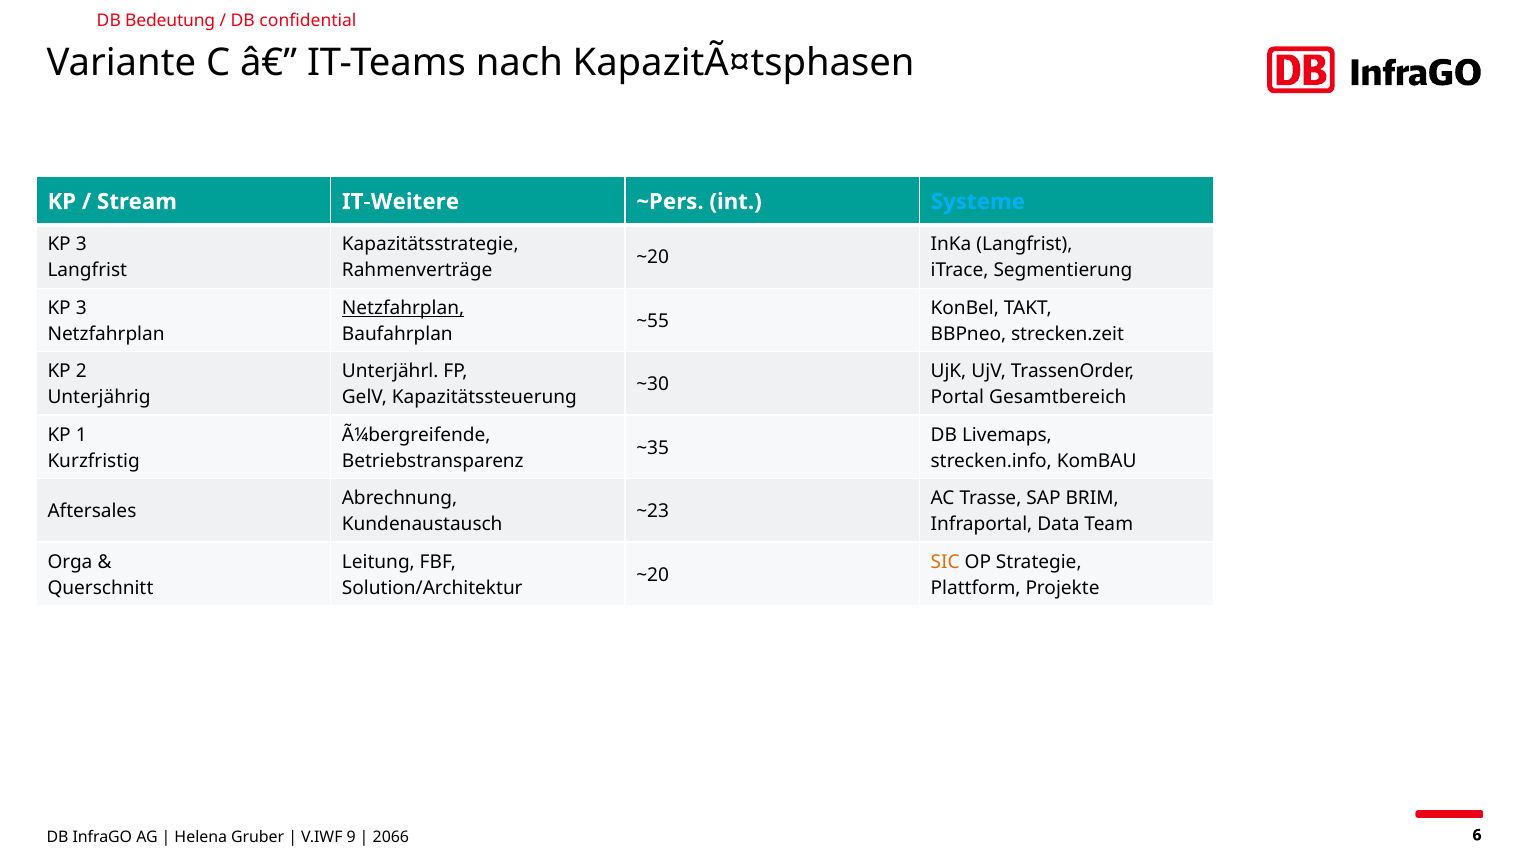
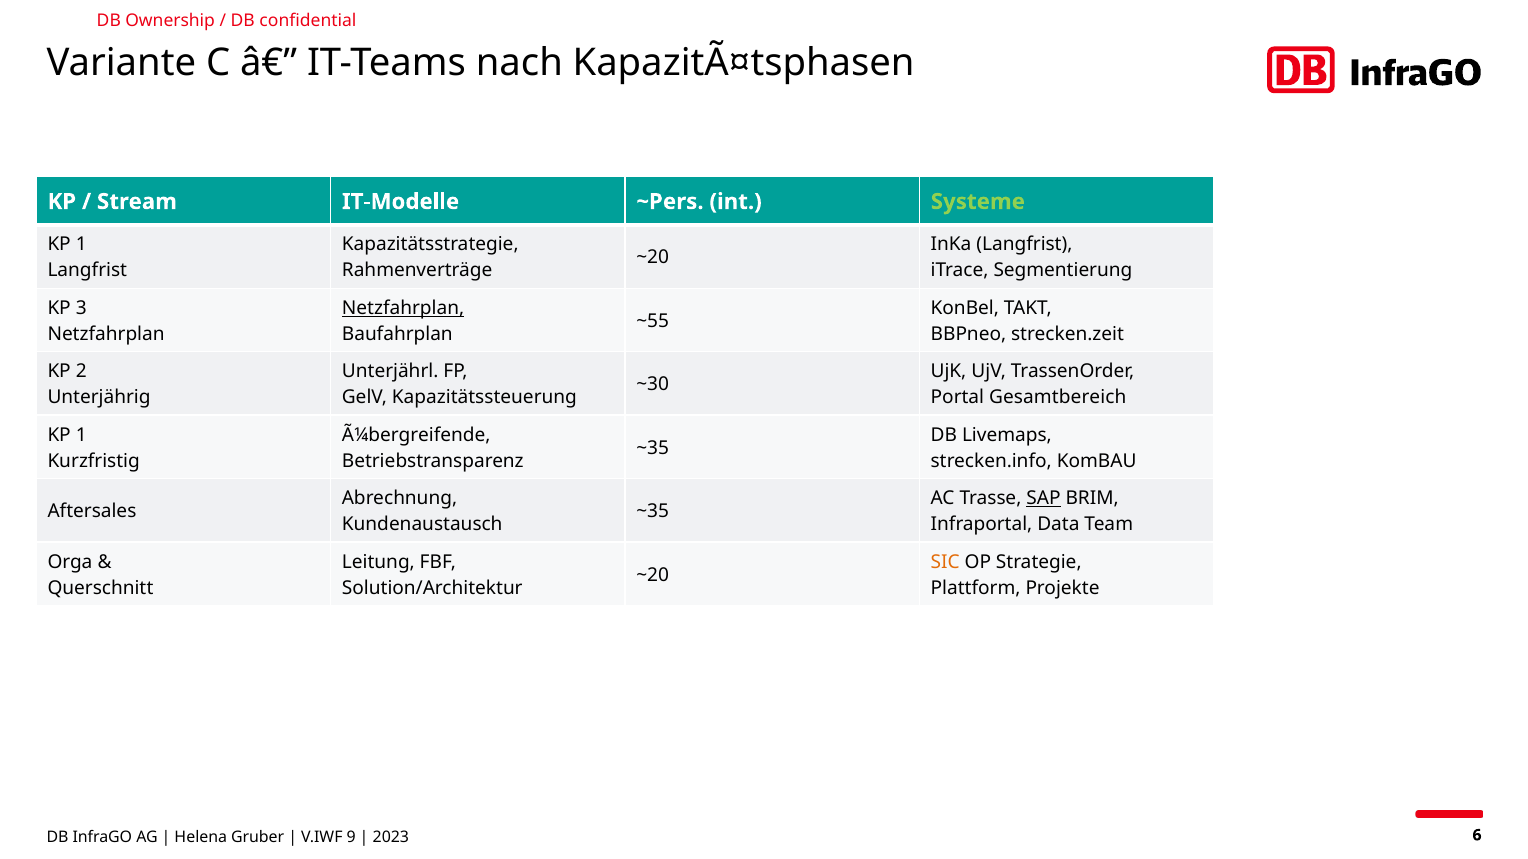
Bedeutung: Bedeutung -> Ownership
IT-Weitere: IT-Weitere -> IT-Modelle
Systeme colour: light blue -> light green
3 at (81, 245): 3 -> 1
SAP underline: none -> present
~23 at (653, 512): ~23 -> ~35
2066: 2066 -> 2023
